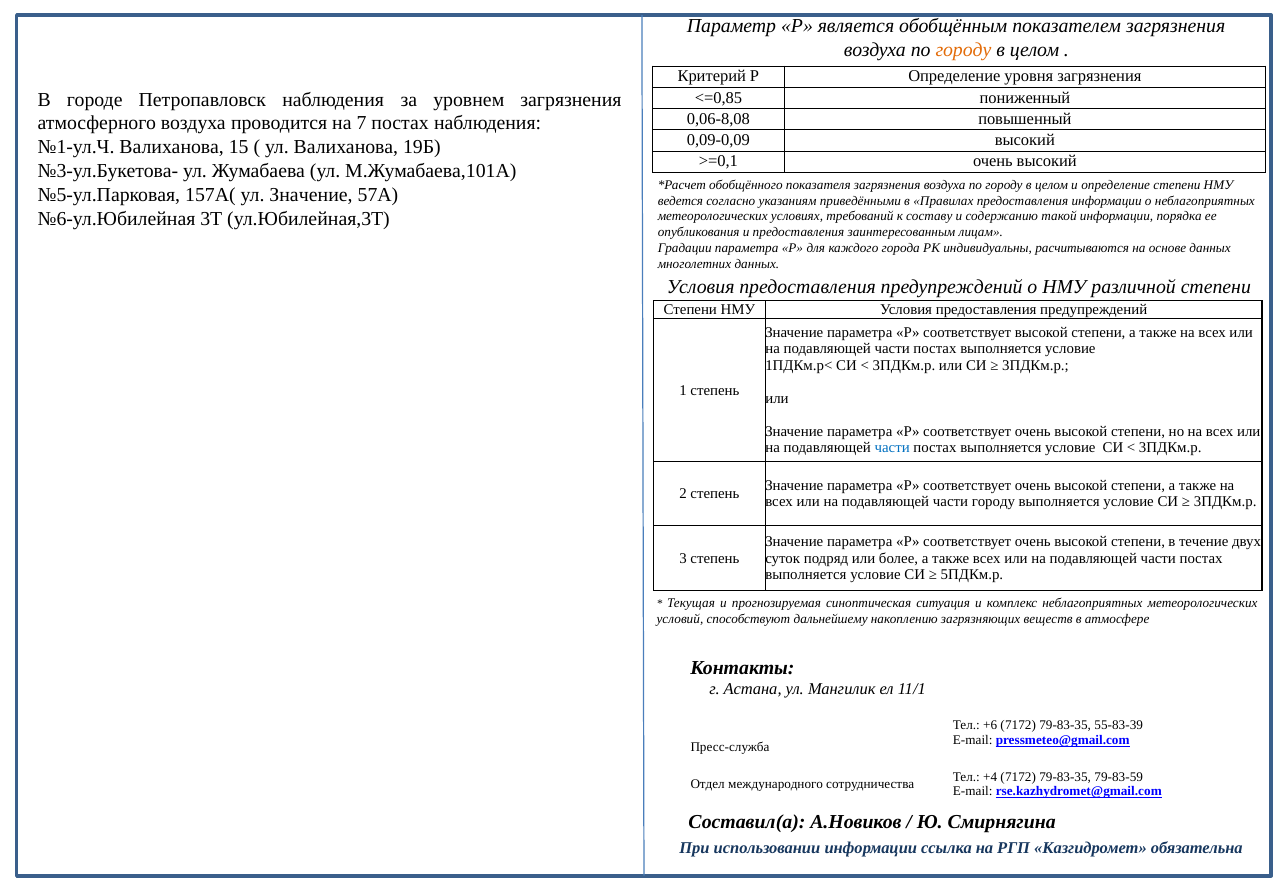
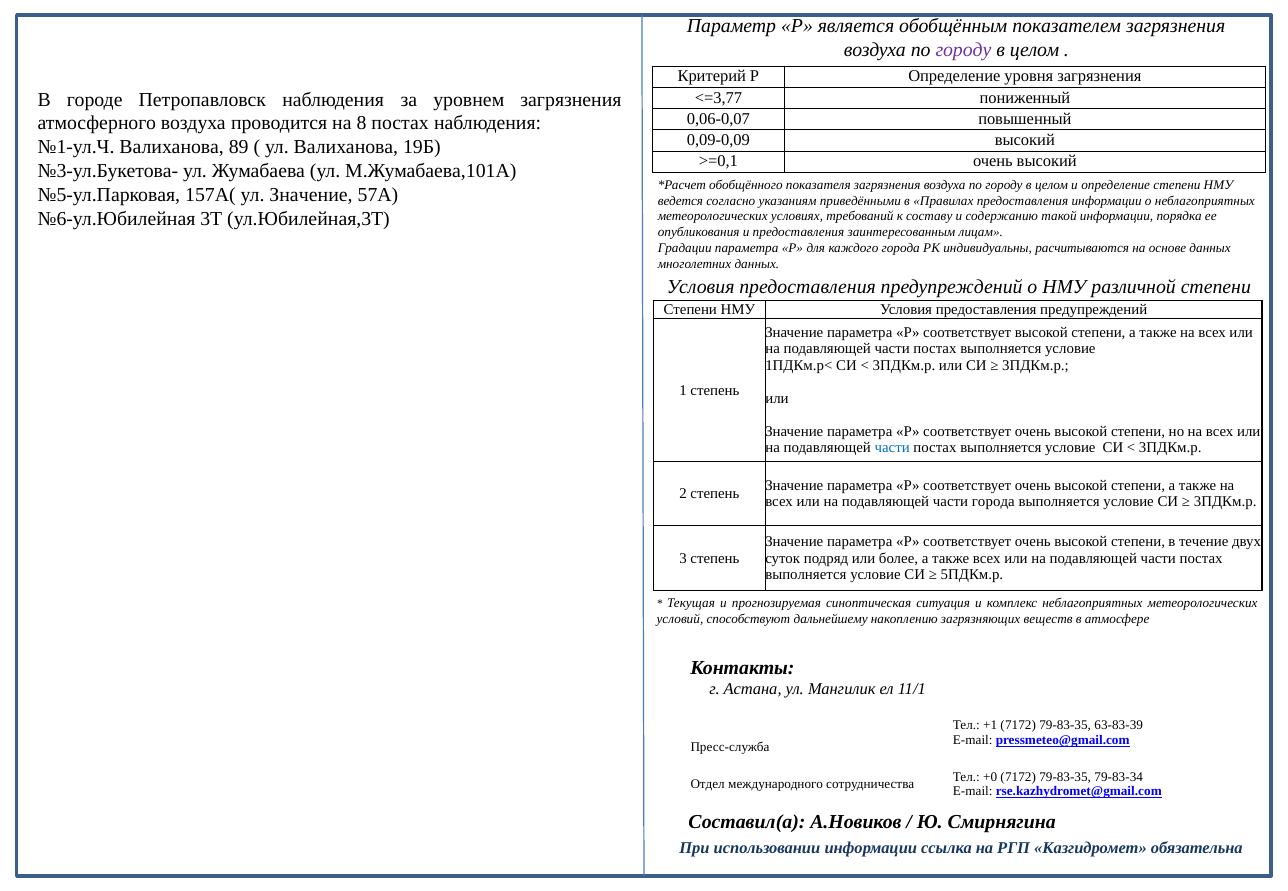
городу at (963, 50) colour: orange -> purple
<=0,85: <=0,85 -> <=3,77
0,06-8,08: 0,06-8,08 -> 0,06-0,07
7: 7 -> 8
15: 15 -> 89
части городу: городу -> города
+6: +6 -> +1
55-83-39: 55-83-39 -> 63-83-39
+4: +4 -> +0
79-83-59: 79-83-59 -> 79-83-34
